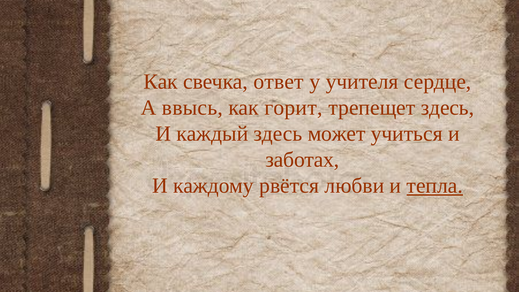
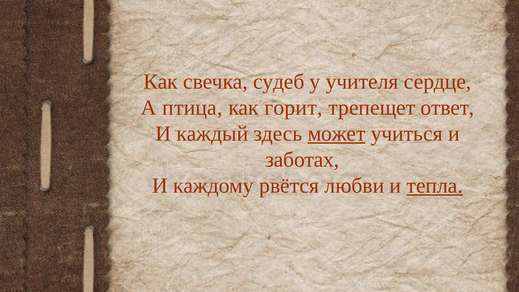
ответ: ответ -> судеб
ввысь: ввысь -> птица
трепещет здесь: здесь -> ответ
может underline: none -> present
